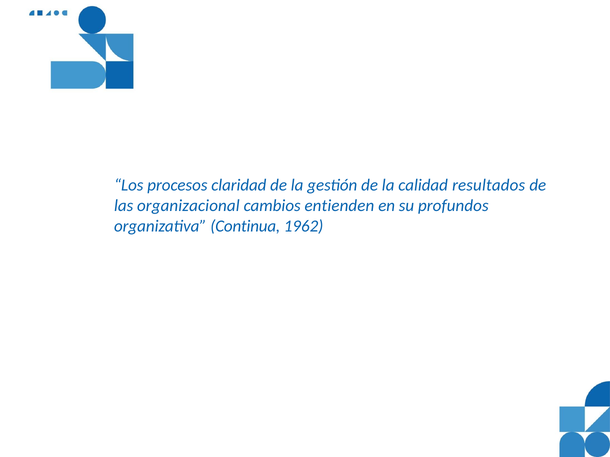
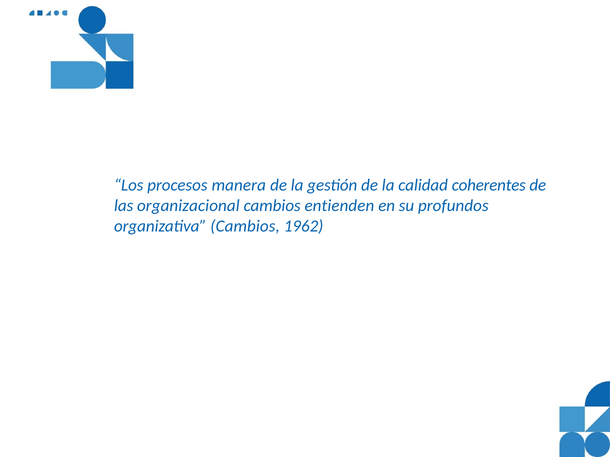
claridad: claridad -> manera
resultados: resultados -> coherentes
organizativa Continua: Continua -> Cambios
